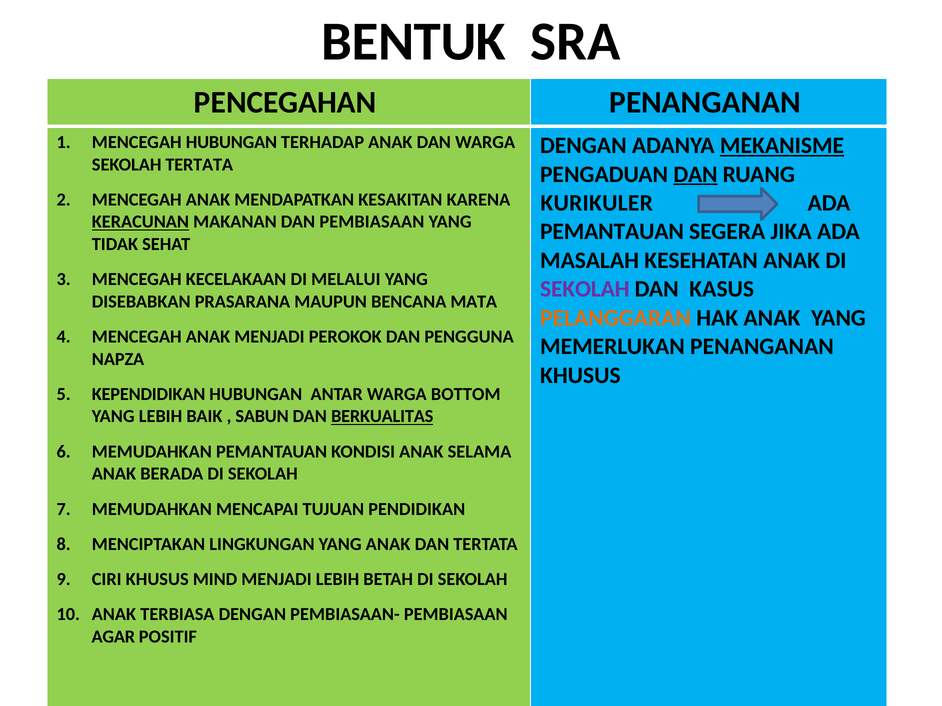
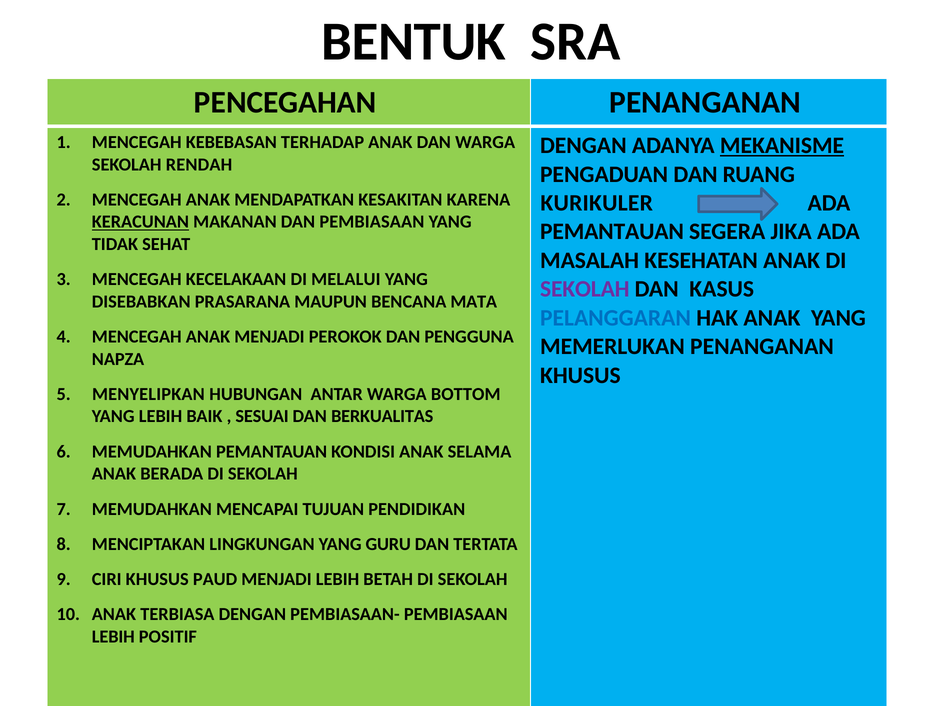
MENCEGAH HUBUNGAN: HUBUNGAN -> KEBEBASAN
SEKOLAH TERTATA: TERTATA -> RENDAH
DAN at (696, 174) underline: present -> none
PELANGGARAN colour: orange -> blue
KEPENDIDIKAN: KEPENDIDIKAN -> MENYELIPKAN
SABUN: SABUN -> SESUAI
BERKUALITAS underline: present -> none
YANG ANAK: ANAK -> GURU
MIND: MIND -> PAUD
AGAR at (113, 637): AGAR -> LEBIH
